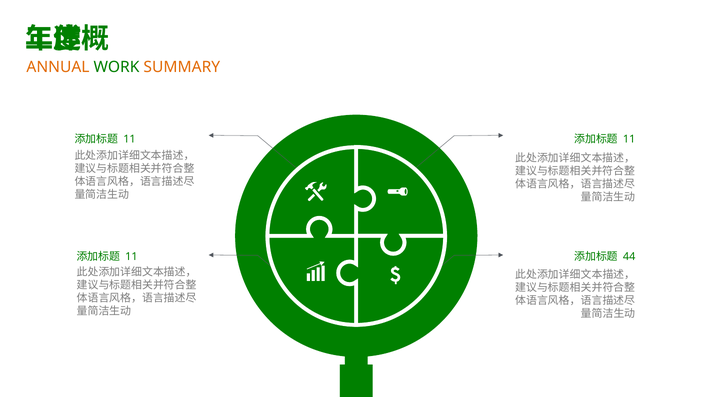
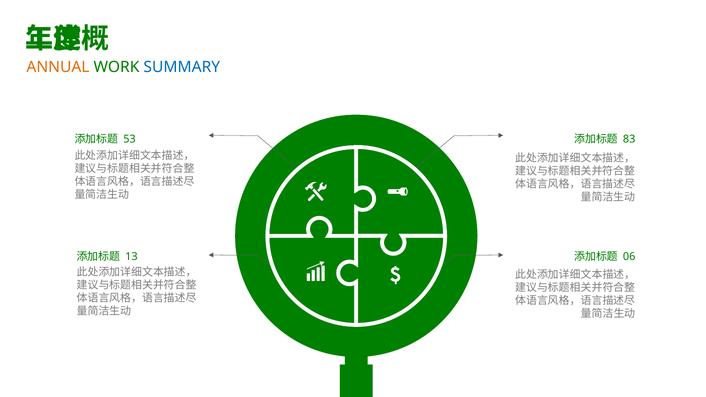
SUMMARY colour: orange -> blue
11 at (129, 139): 11 -> 53
11 at (629, 139): 11 -> 83
11 at (131, 257): 11 -> 13
44: 44 -> 06
